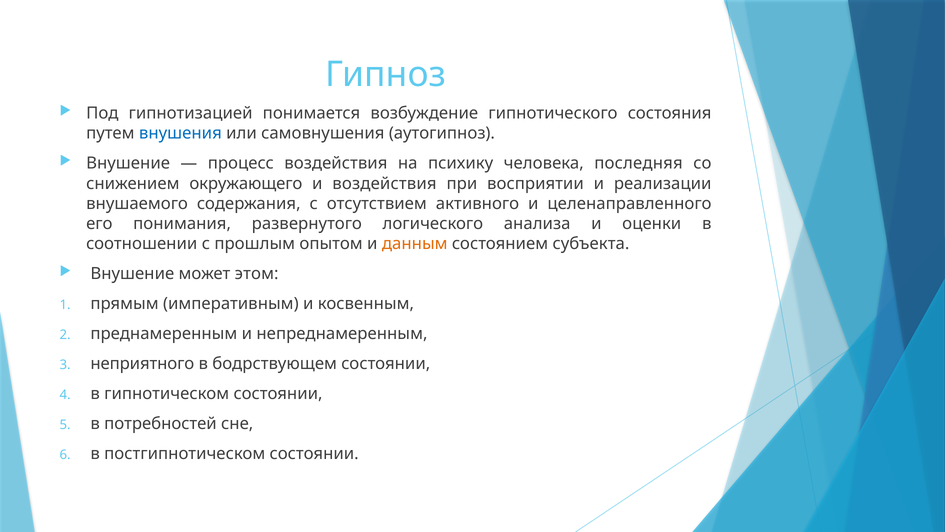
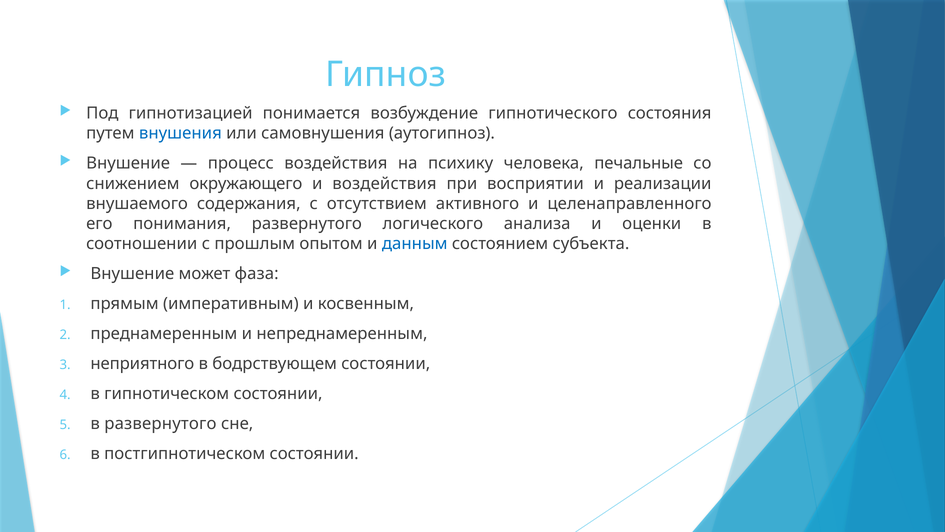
последняя: последняя -> печальные
данным colour: orange -> blue
этом: этом -> фаза
в потребностей: потребностей -> развернутого
